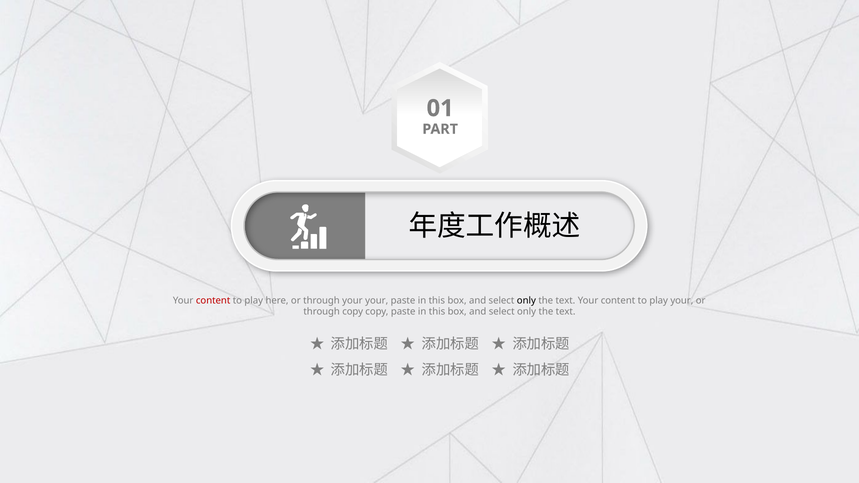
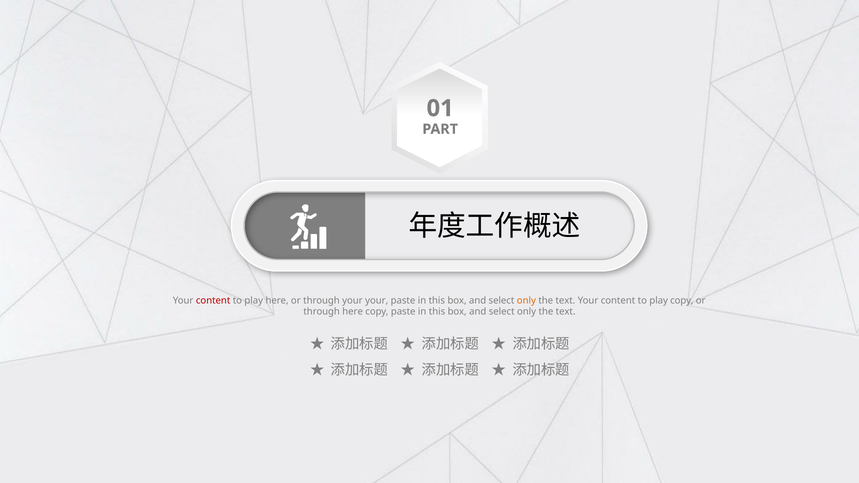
only at (526, 300) colour: black -> orange
play your: your -> copy
through copy: copy -> here
